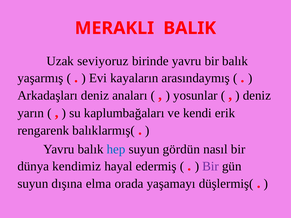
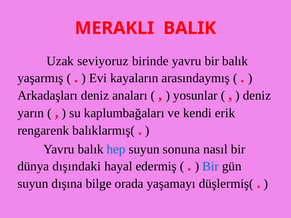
gördün: gördün -> sonuna
kendimiz: kendimiz -> dışındaki
Bir at (211, 166) colour: purple -> blue
elma: elma -> bilge
